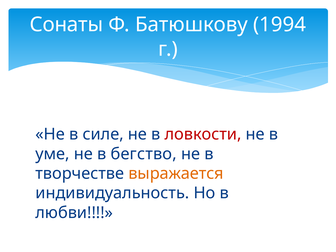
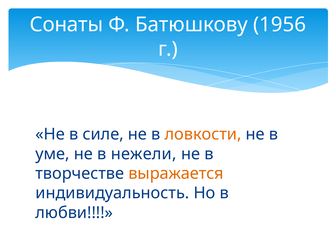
1994: 1994 -> 1956
ловкости colour: red -> orange
бегство: бегство -> нежели
